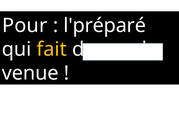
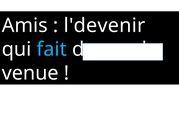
Pour: Pour -> Amis
l'préparé: l'préparé -> l'devenir
fait colour: yellow -> light blue
